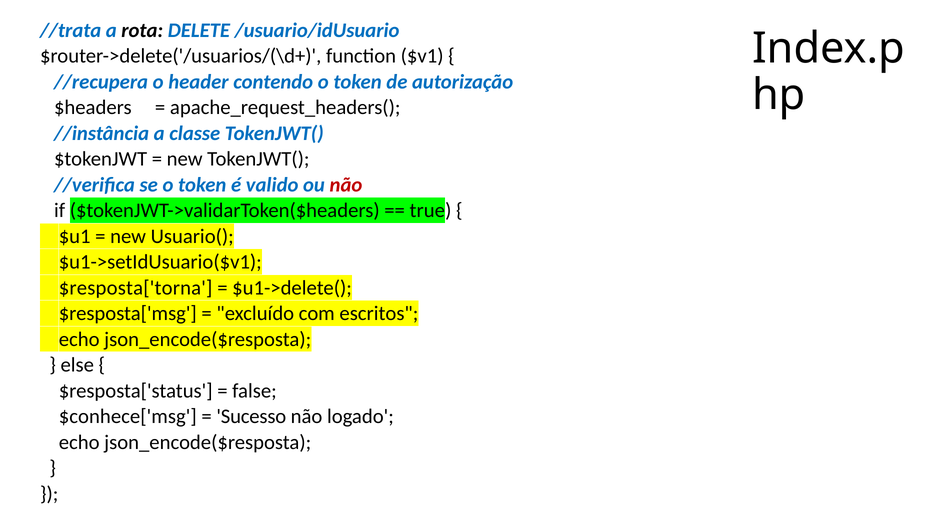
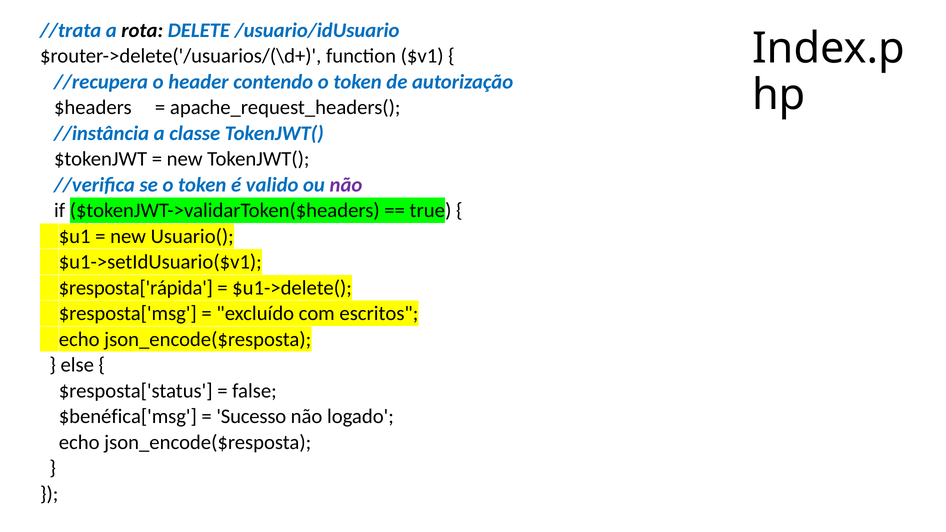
não at (346, 185) colour: red -> purple
$resposta['torna: $resposta['torna -> $resposta['rápida
$conhece['msg: $conhece['msg -> $benéfica['msg
